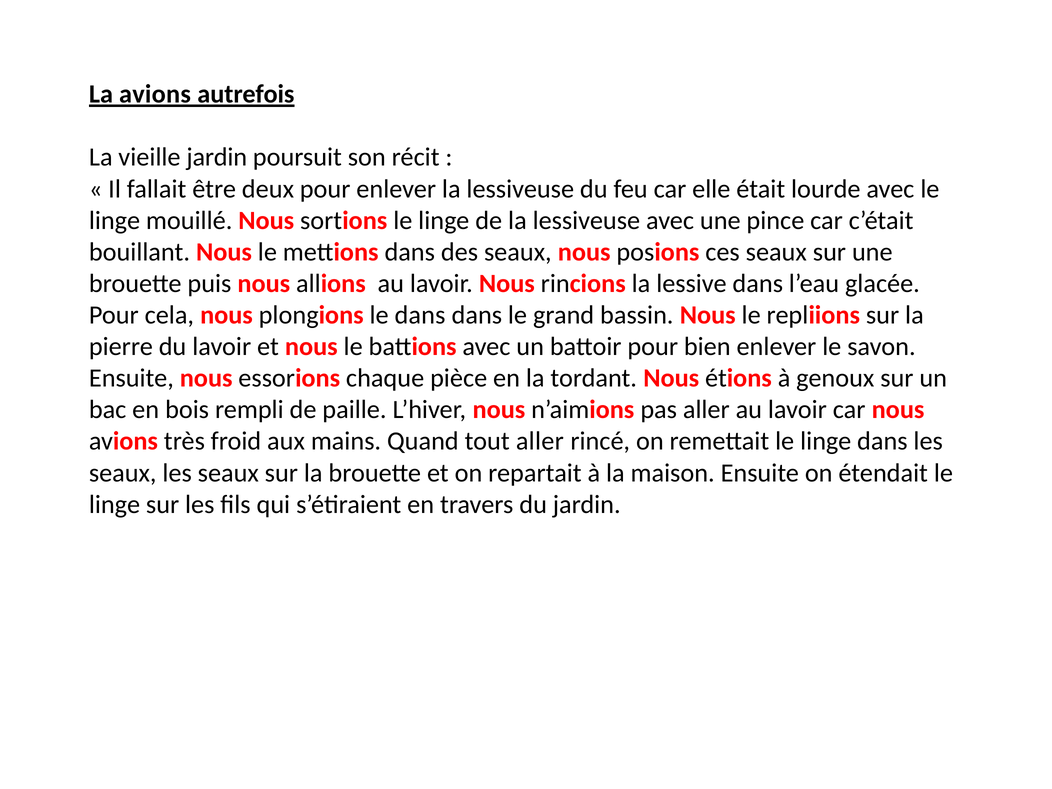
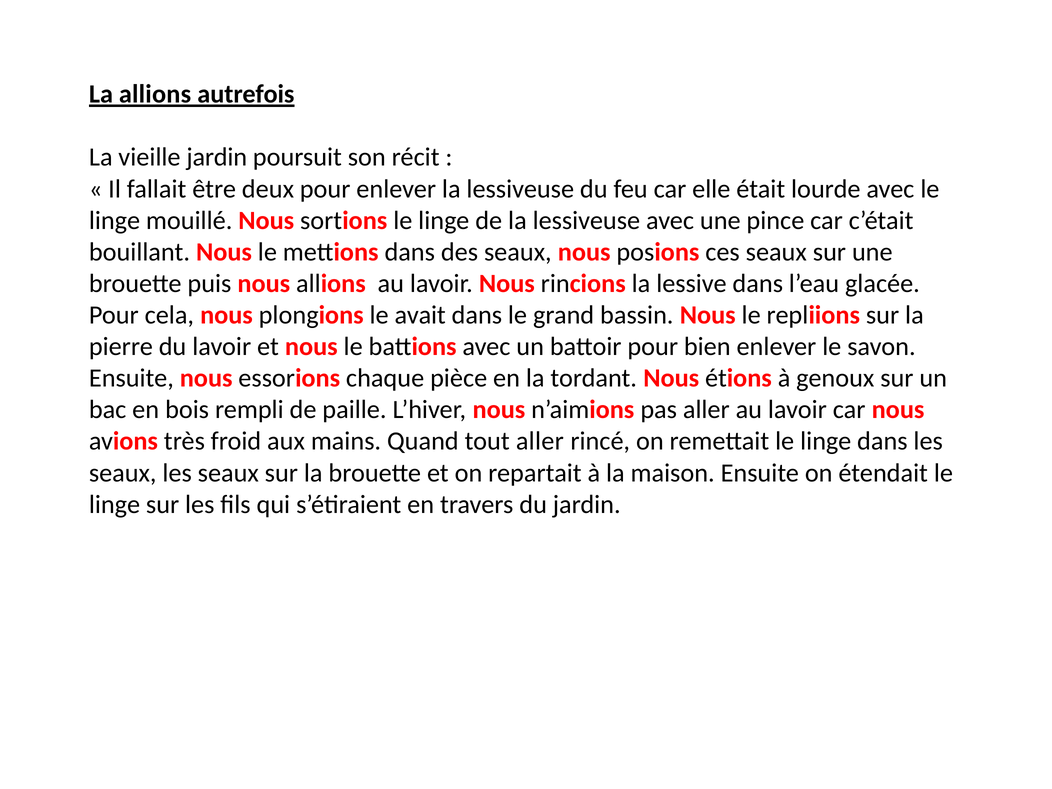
La avions: avions -> allions
le dans: dans -> avait
